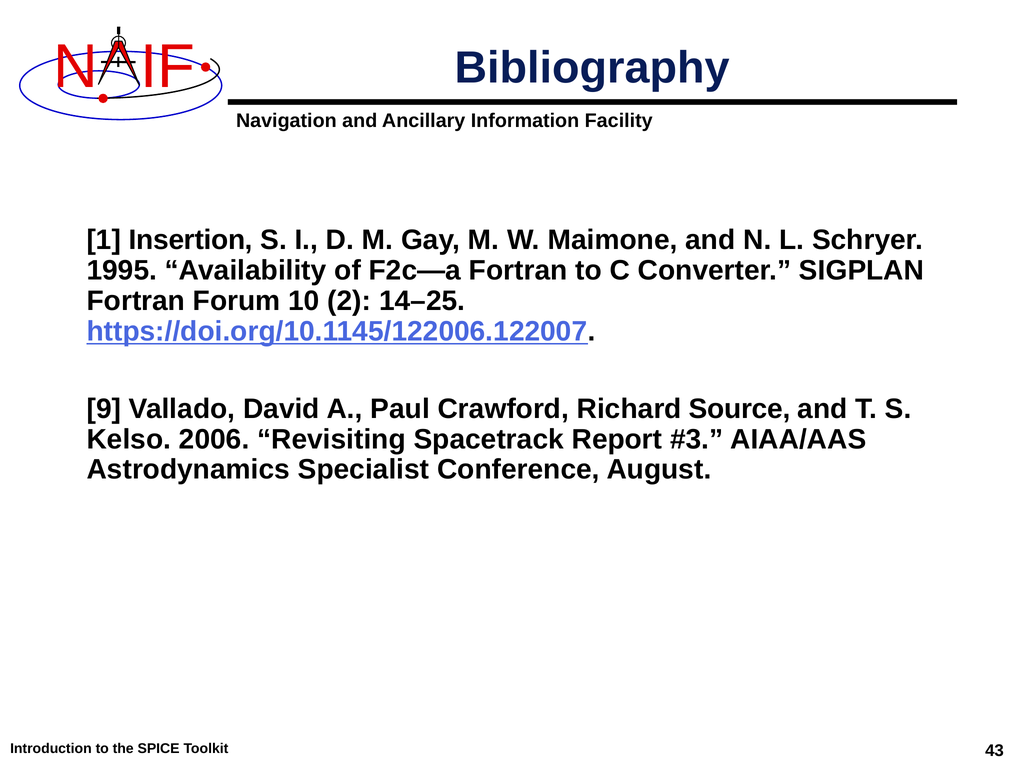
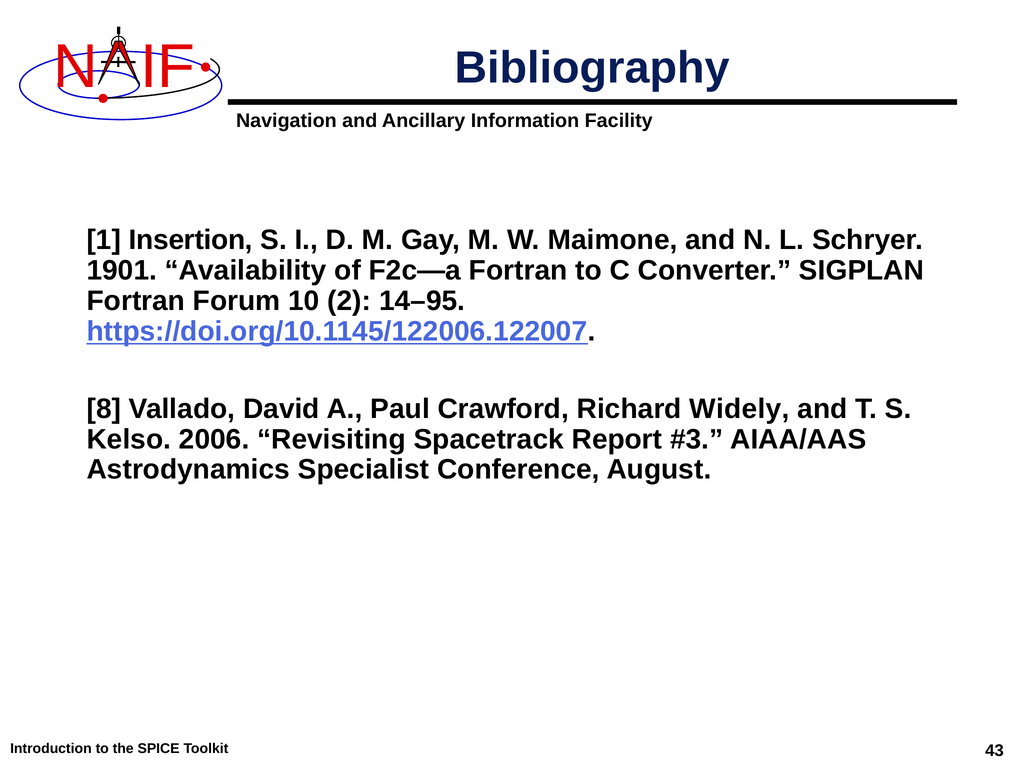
1995: 1995 -> 1901
14–25: 14–25 -> 14–95
9: 9 -> 8
Source: Source -> Widely
